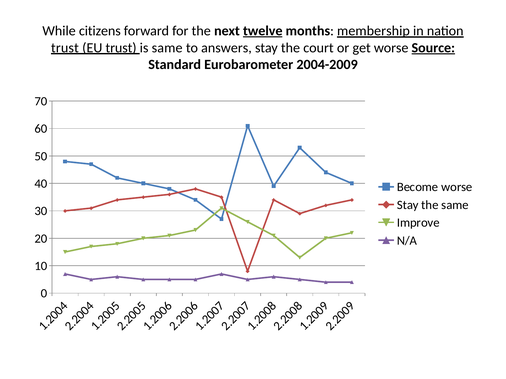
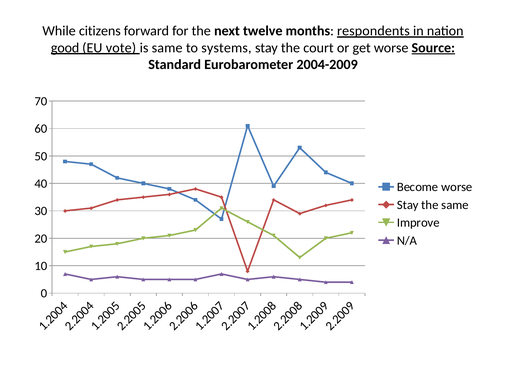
twelve underline: present -> none
membership: membership -> respondents
trust at (65, 48): trust -> good
EU trust: trust -> vote
answers: answers -> systems
